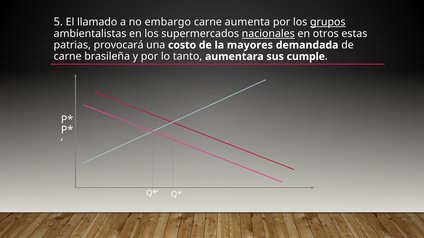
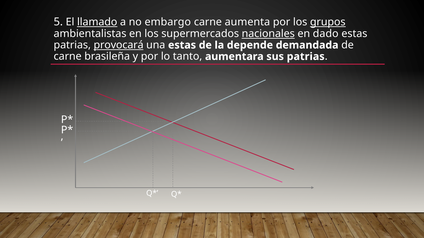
llamado underline: none -> present
otros: otros -> dado
provocará underline: none -> present
una costo: costo -> estas
mayores: mayores -> depende
sus cumple: cumple -> patrias
